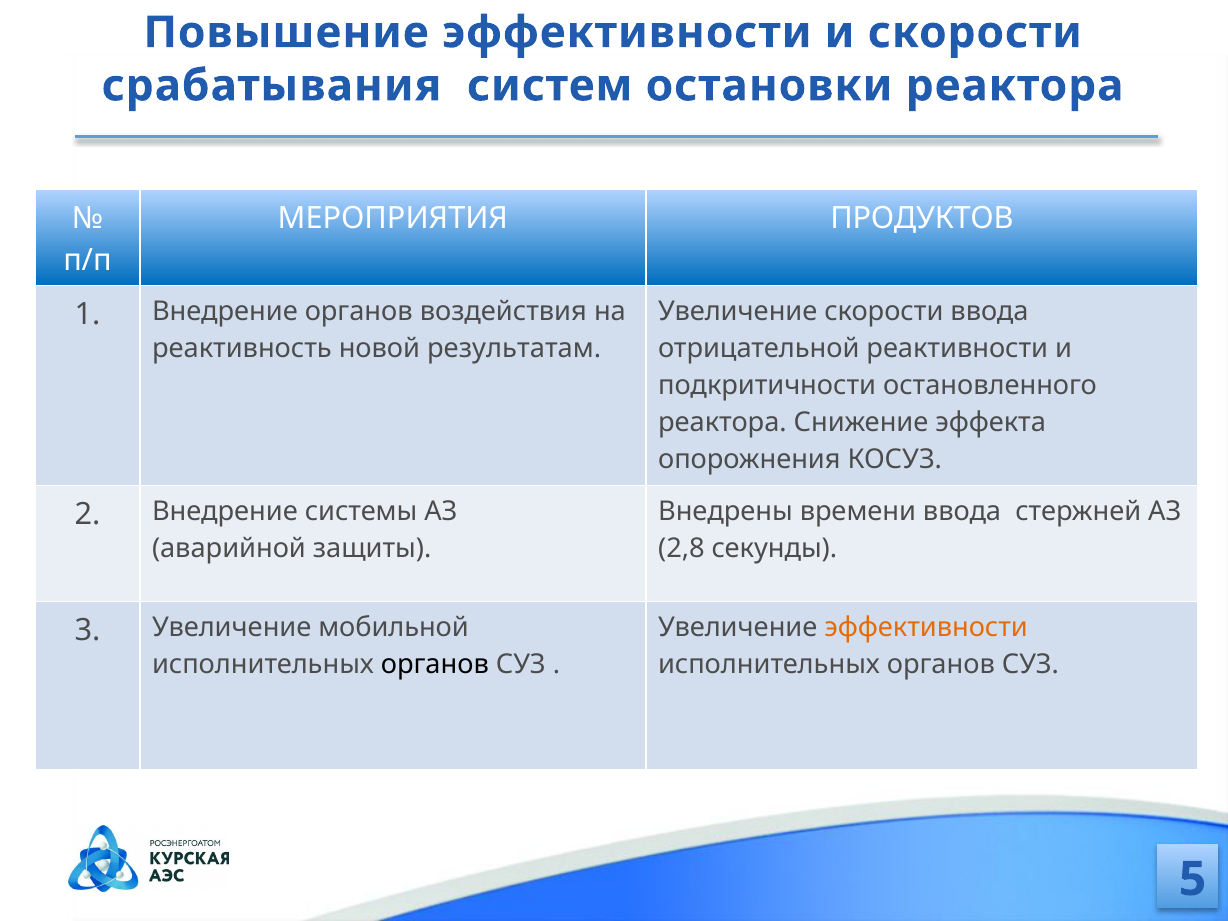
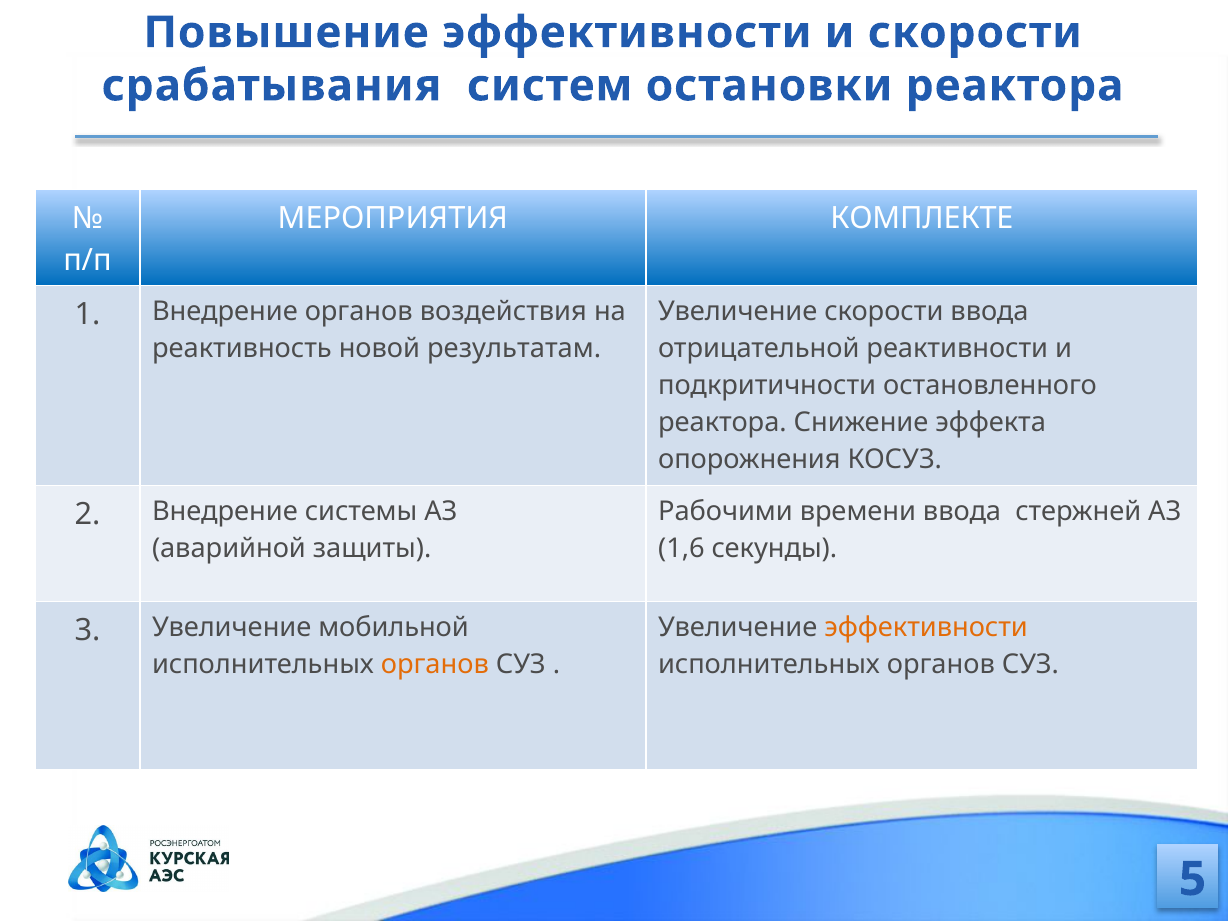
ПРОДУКТОВ: ПРОДУКТОВ -> КОМПЛЕКТЕ
Внедрены: Внедрены -> Рабочими
2,8: 2,8 -> 1,6
органов at (435, 665) colour: black -> orange
